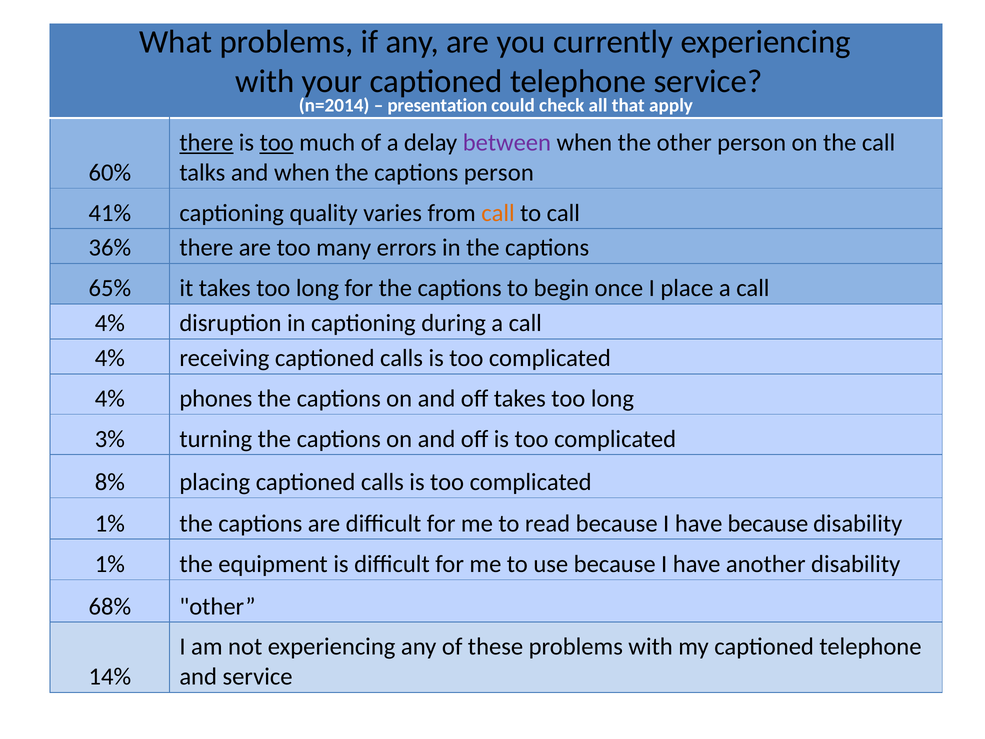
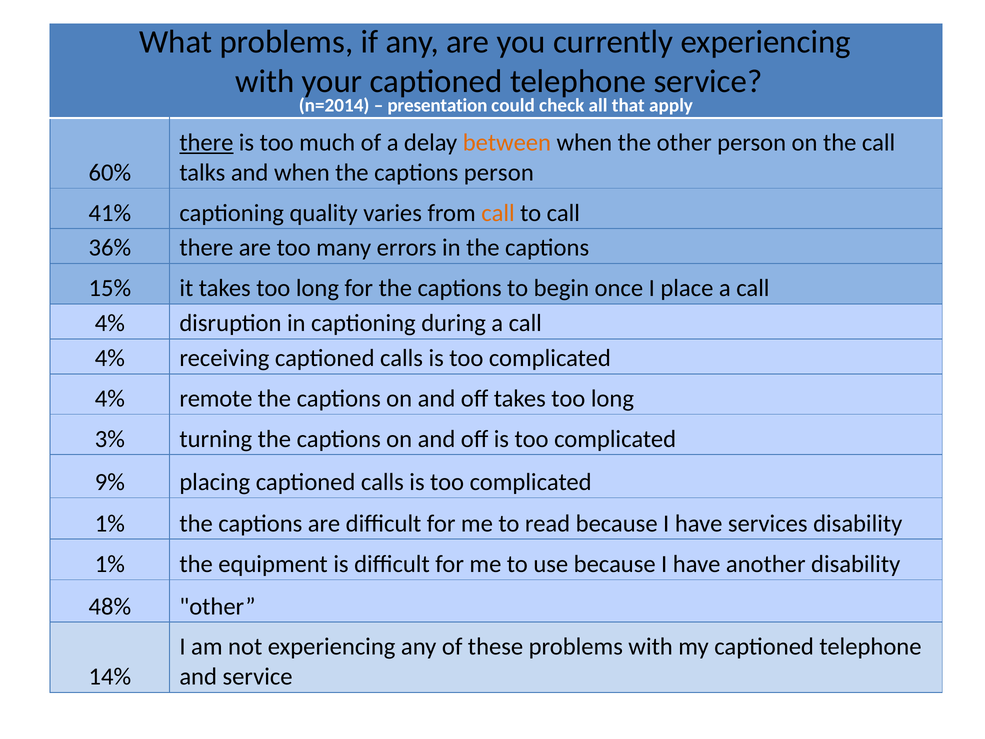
too at (277, 142) underline: present -> none
between colour: purple -> orange
65%: 65% -> 15%
phones: phones -> remote
8%: 8% -> 9%
have because: because -> services
68%: 68% -> 48%
